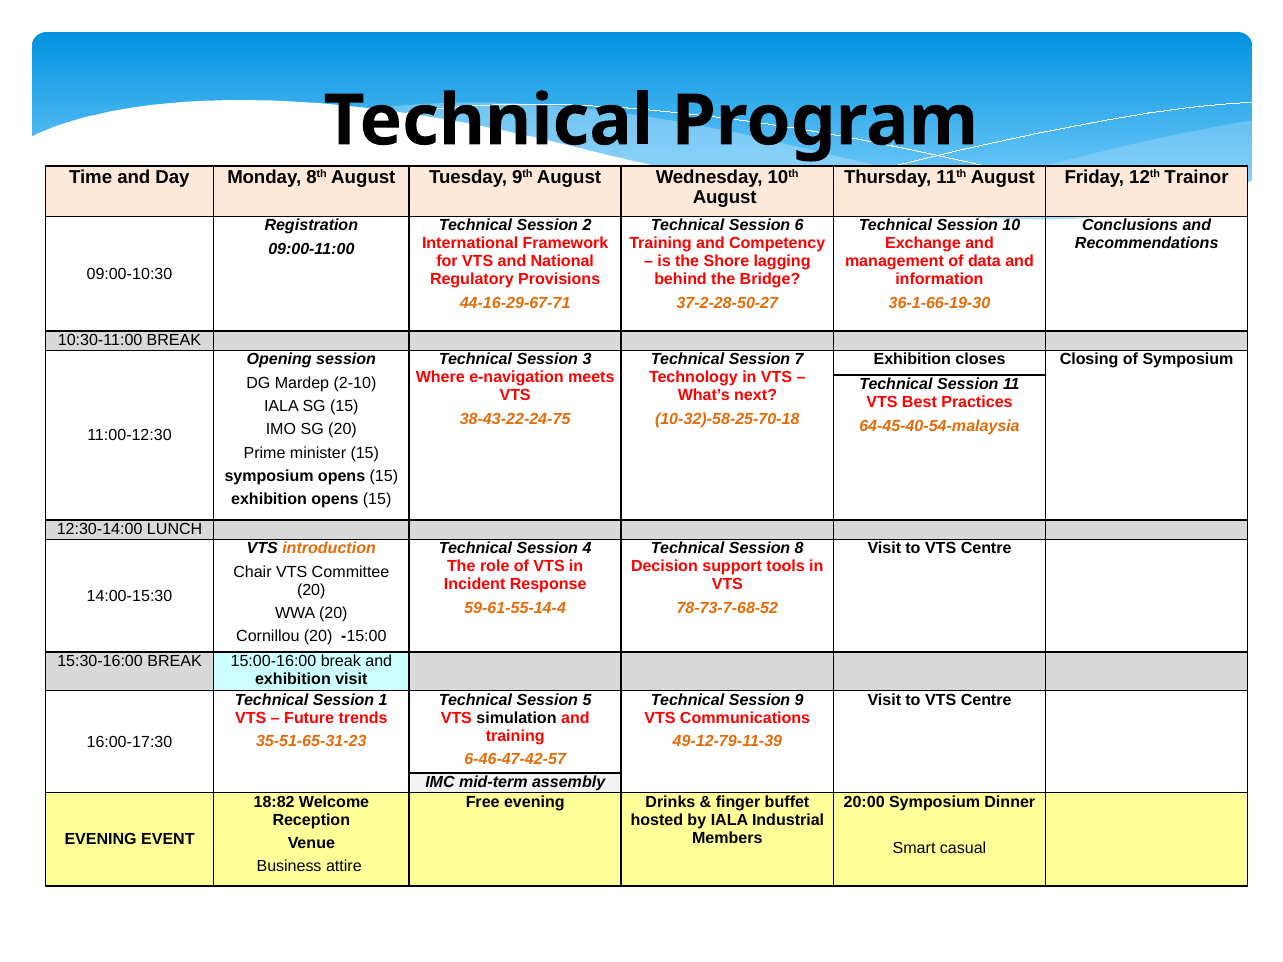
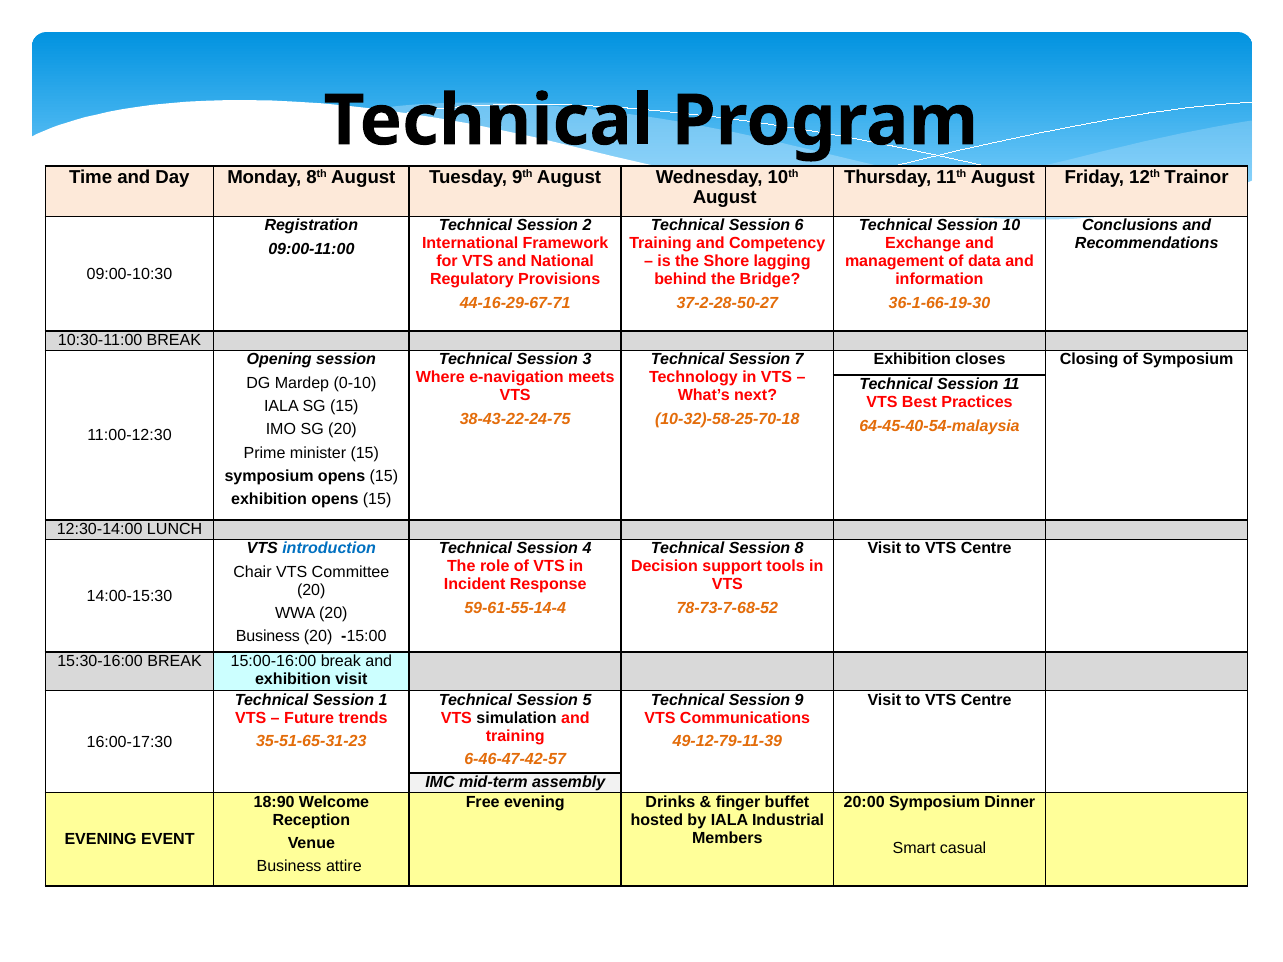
2-10: 2-10 -> 0-10
introduction colour: orange -> blue
Cornillou at (268, 637): Cornillou -> Business
18:82: 18:82 -> 18:90
